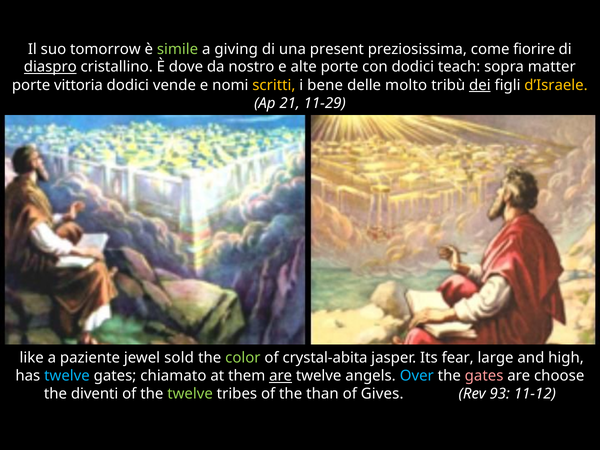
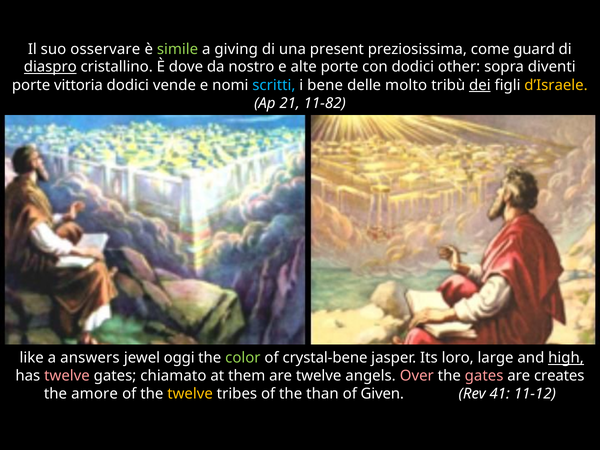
tomorrow: tomorrow -> osservare
fiorire: fiorire -> guard
teach: teach -> other
matter: matter -> diventi
scritti colour: yellow -> light blue
11-29: 11-29 -> 11-82
paziente: paziente -> answers
sold: sold -> oggi
crystal-abita: crystal-abita -> crystal-bene
fear: fear -> loro
high underline: none -> present
twelve at (67, 376) colour: light blue -> pink
are at (281, 376) underline: present -> none
Over colour: light blue -> pink
choose: choose -> creates
diventi: diventi -> amore
twelve at (190, 394) colour: light green -> yellow
Gives: Gives -> Given
93: 93 -> 41
